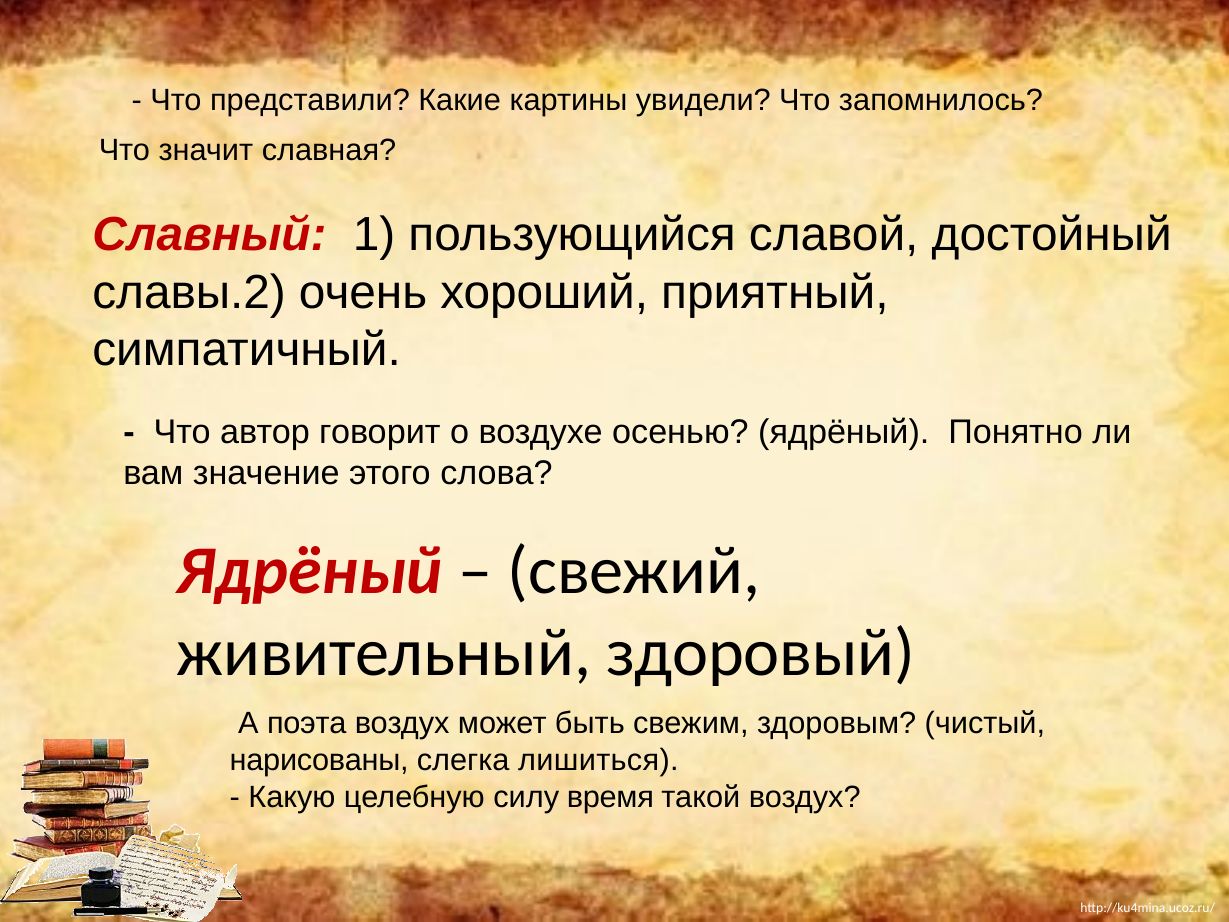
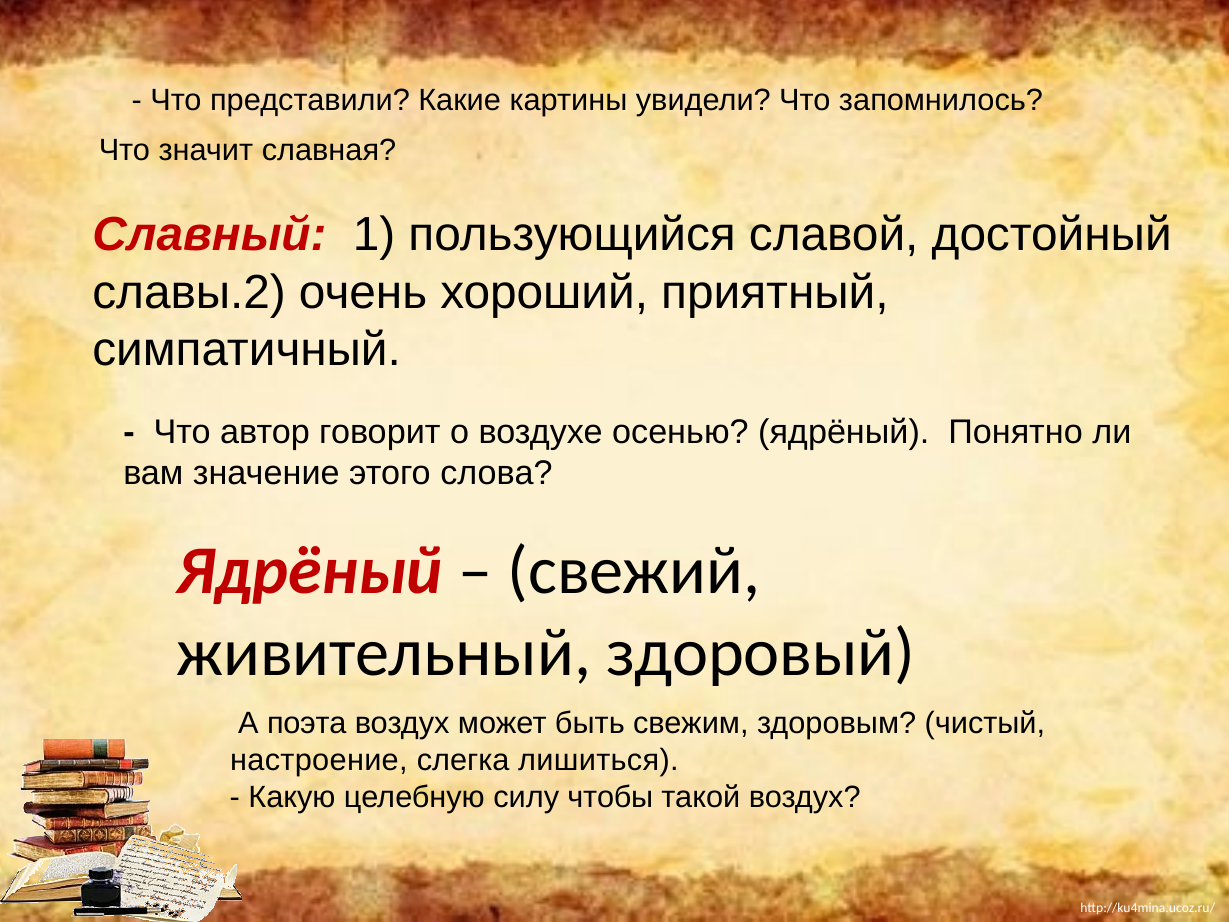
нарисованы: нарисованы -> настроение
время: время -> чтобы
